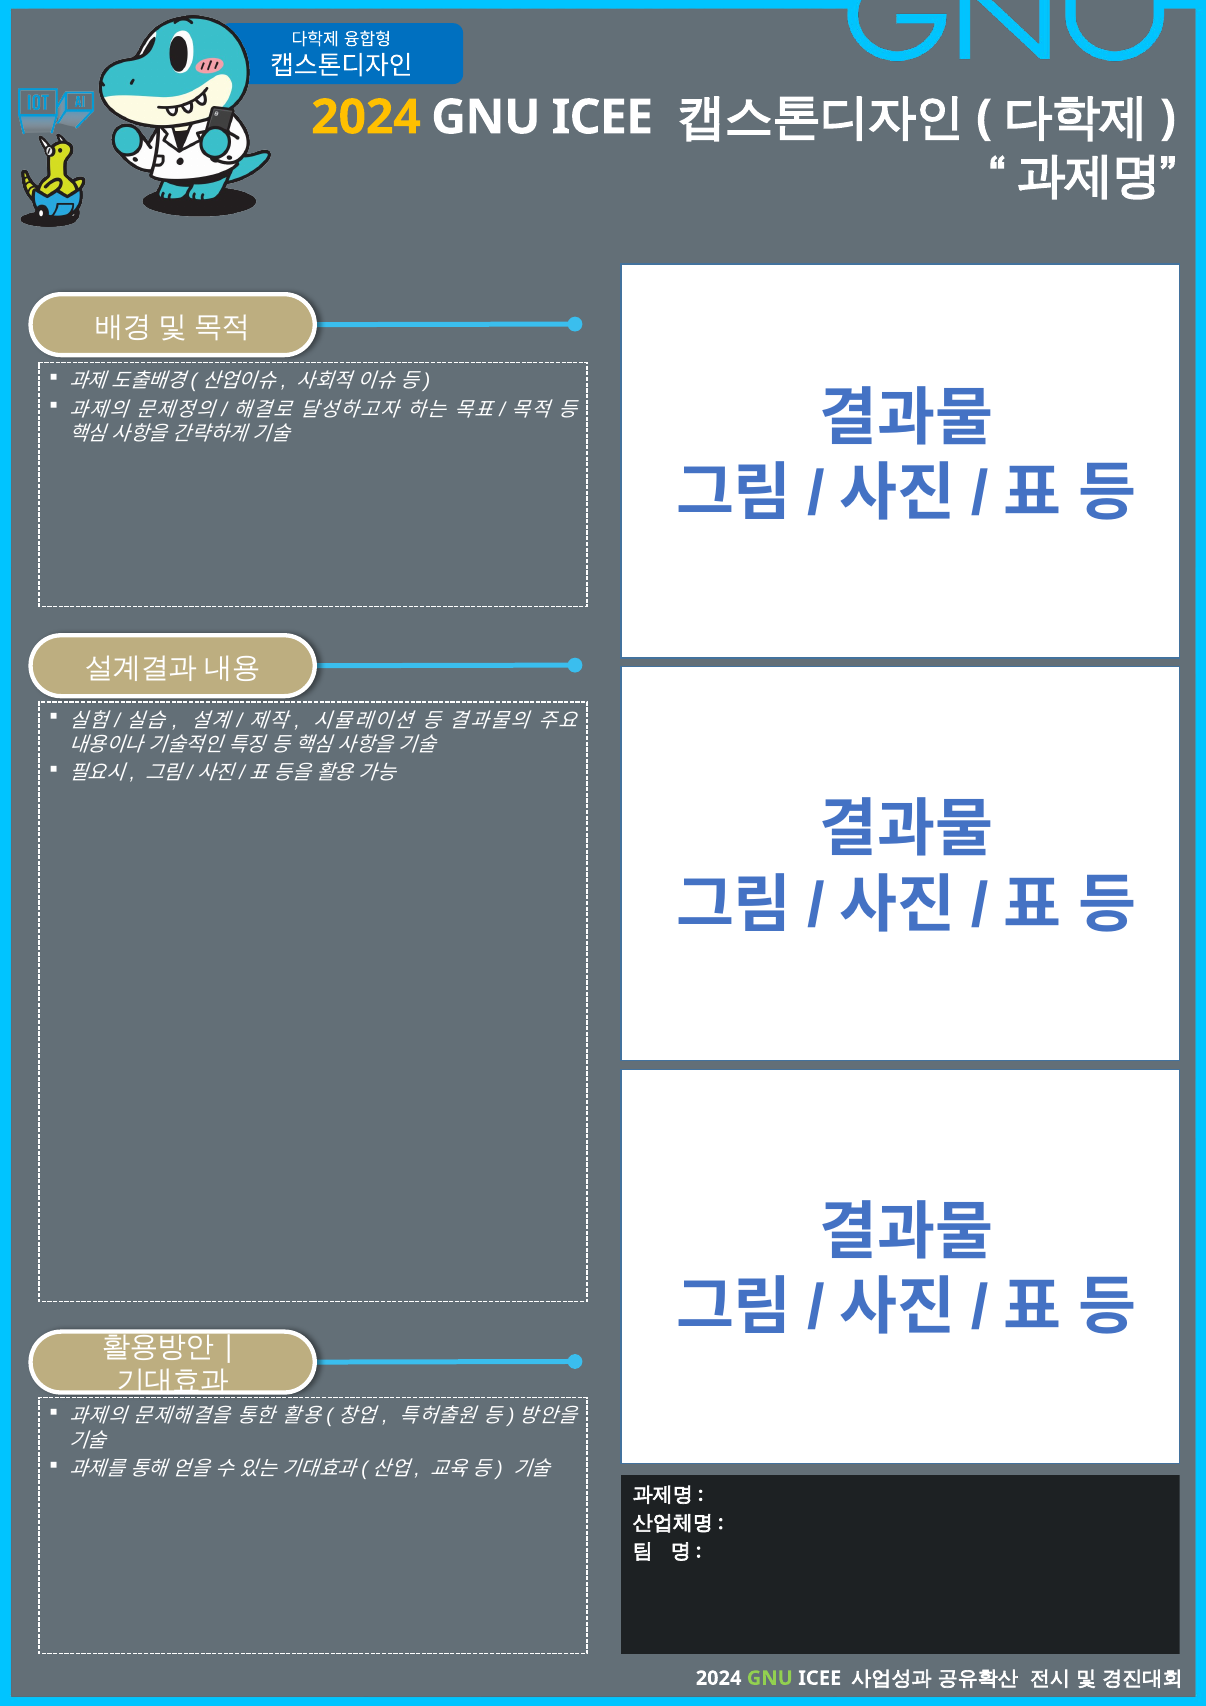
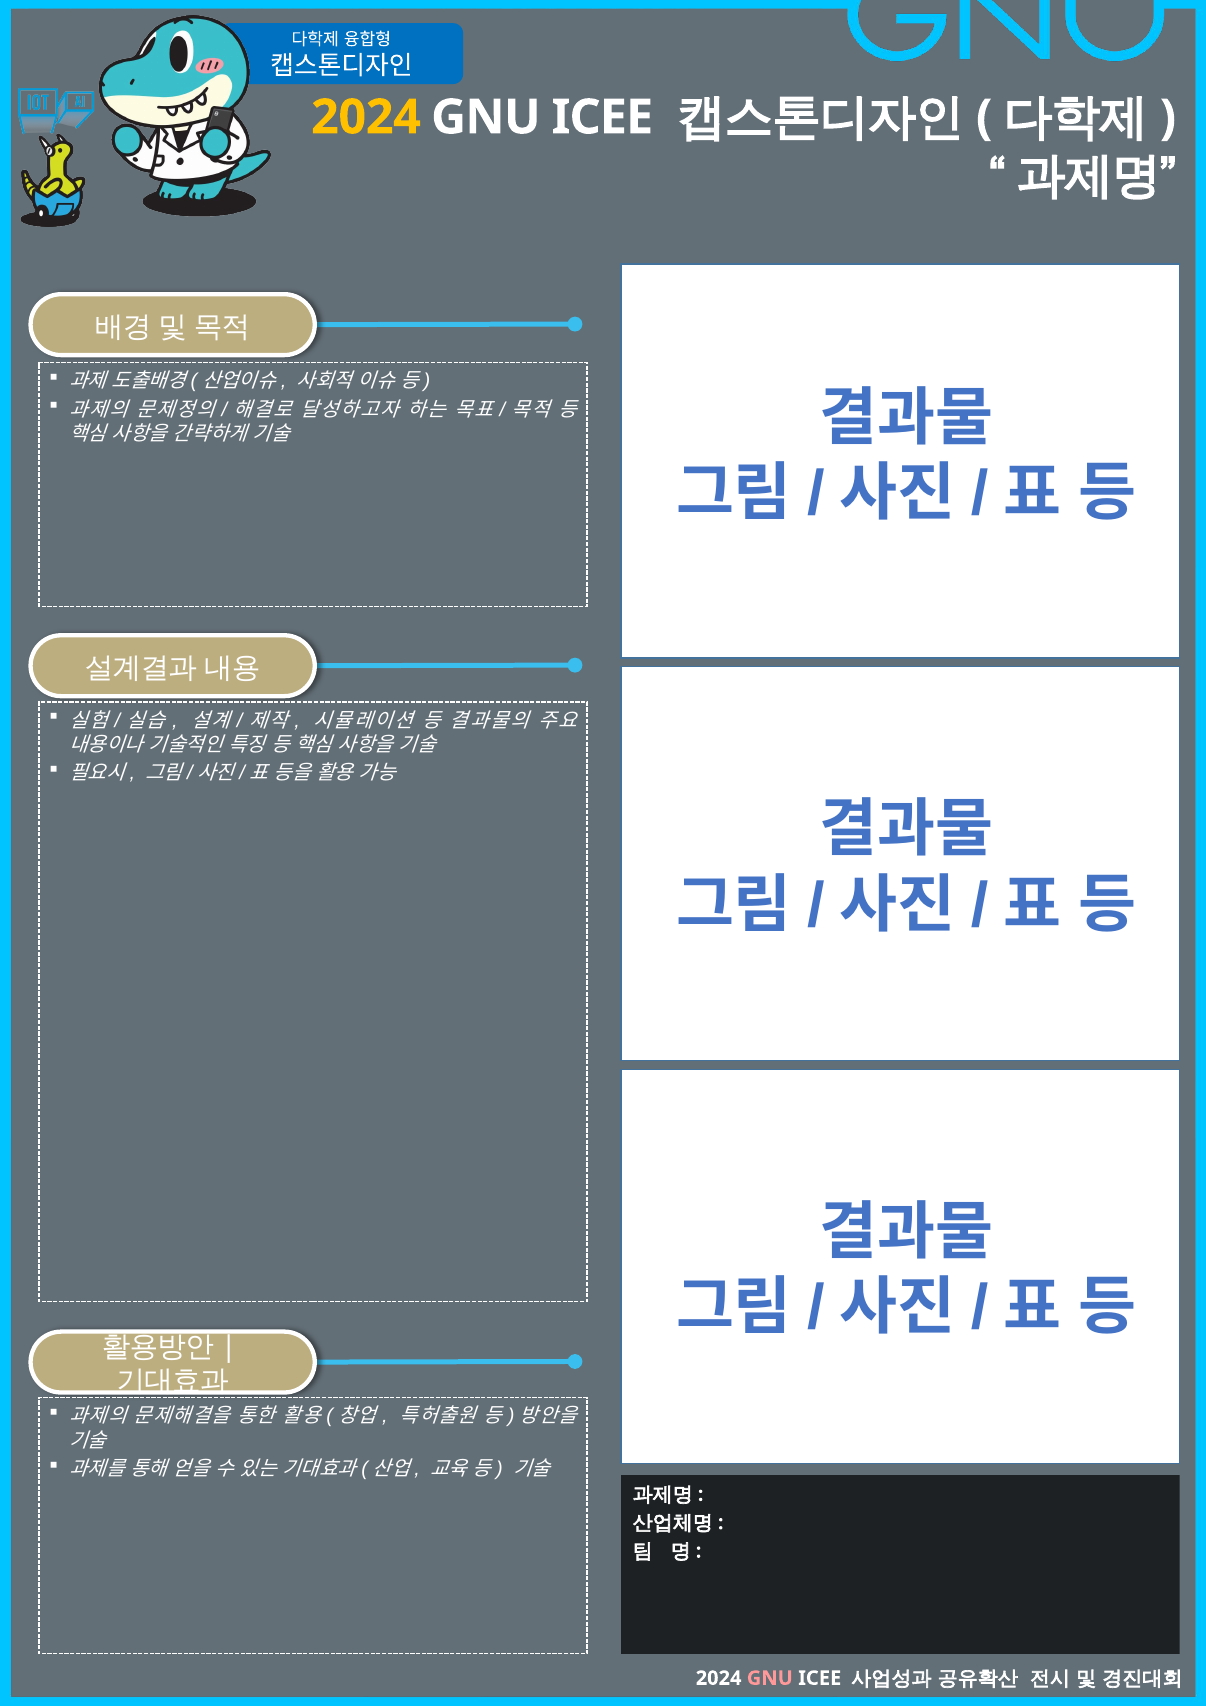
GNU at (770, 1678) colour: light green -> pink
